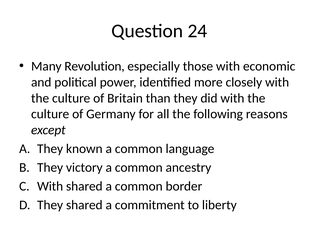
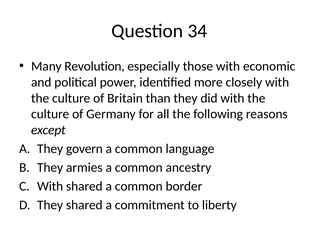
24: 24 -> 34
known: known -> govern
victory: victory -> armies
